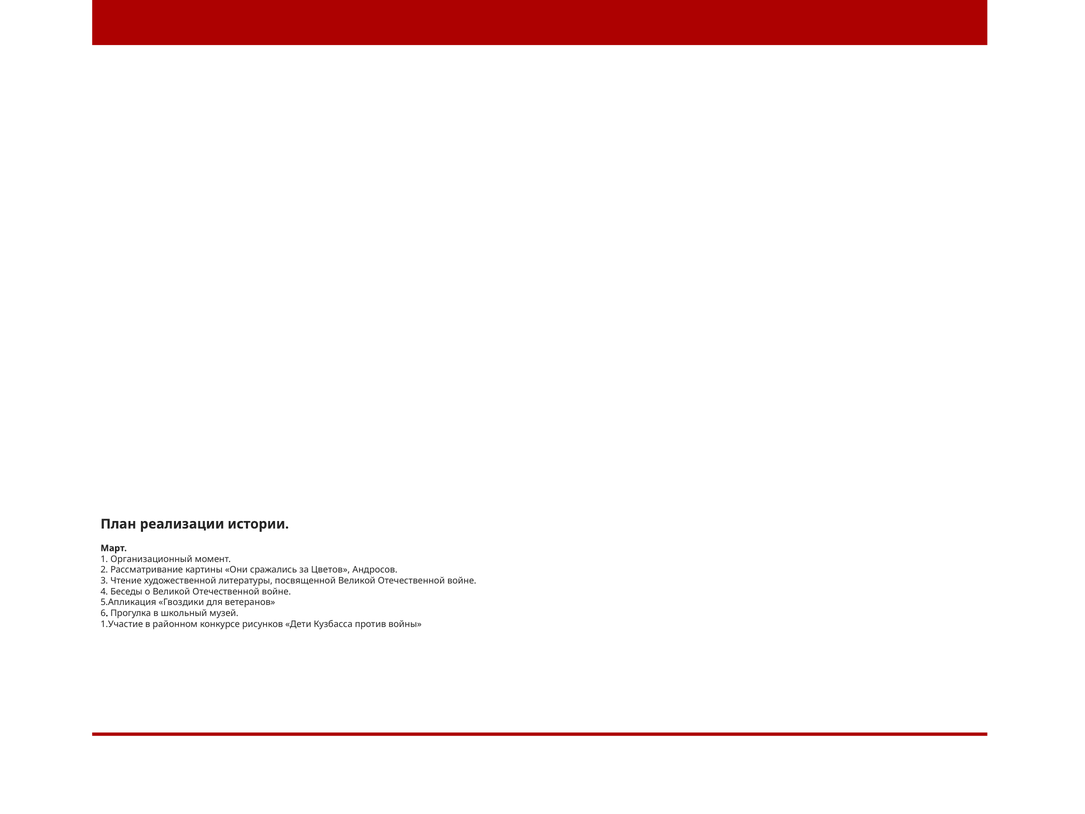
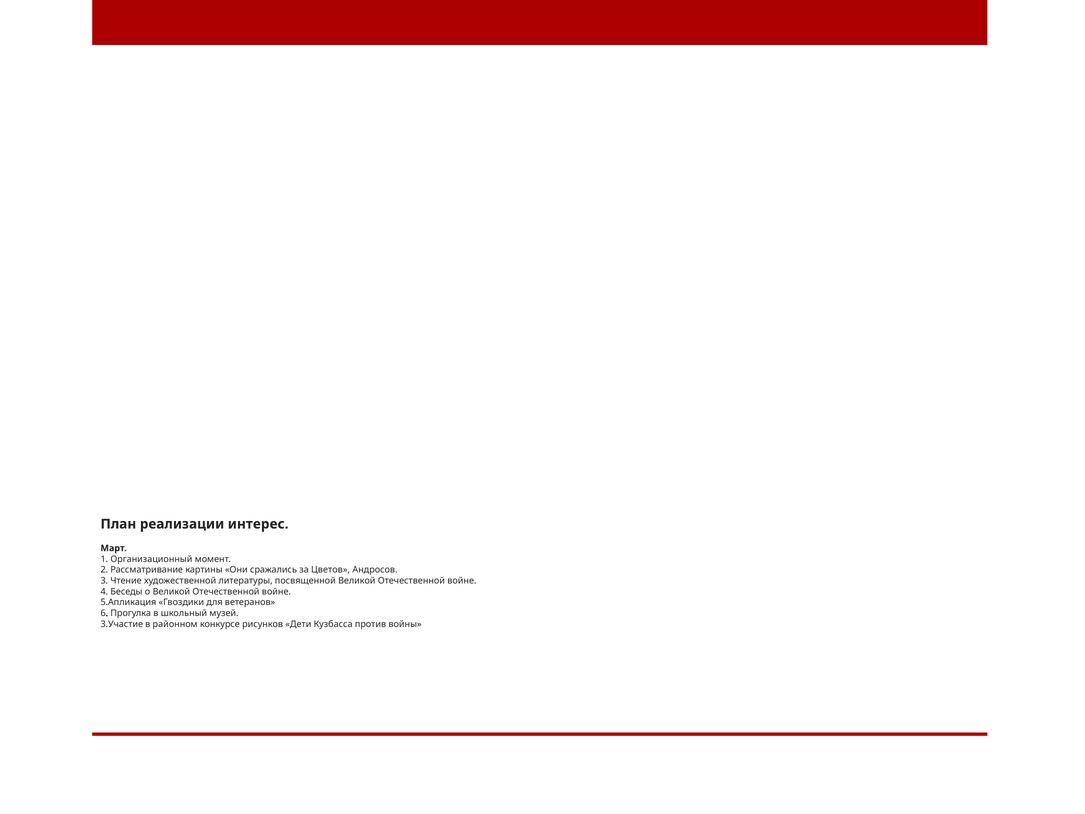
истории: истории -> интерес
1.Участие: 1.Участие -> 3.Участие
